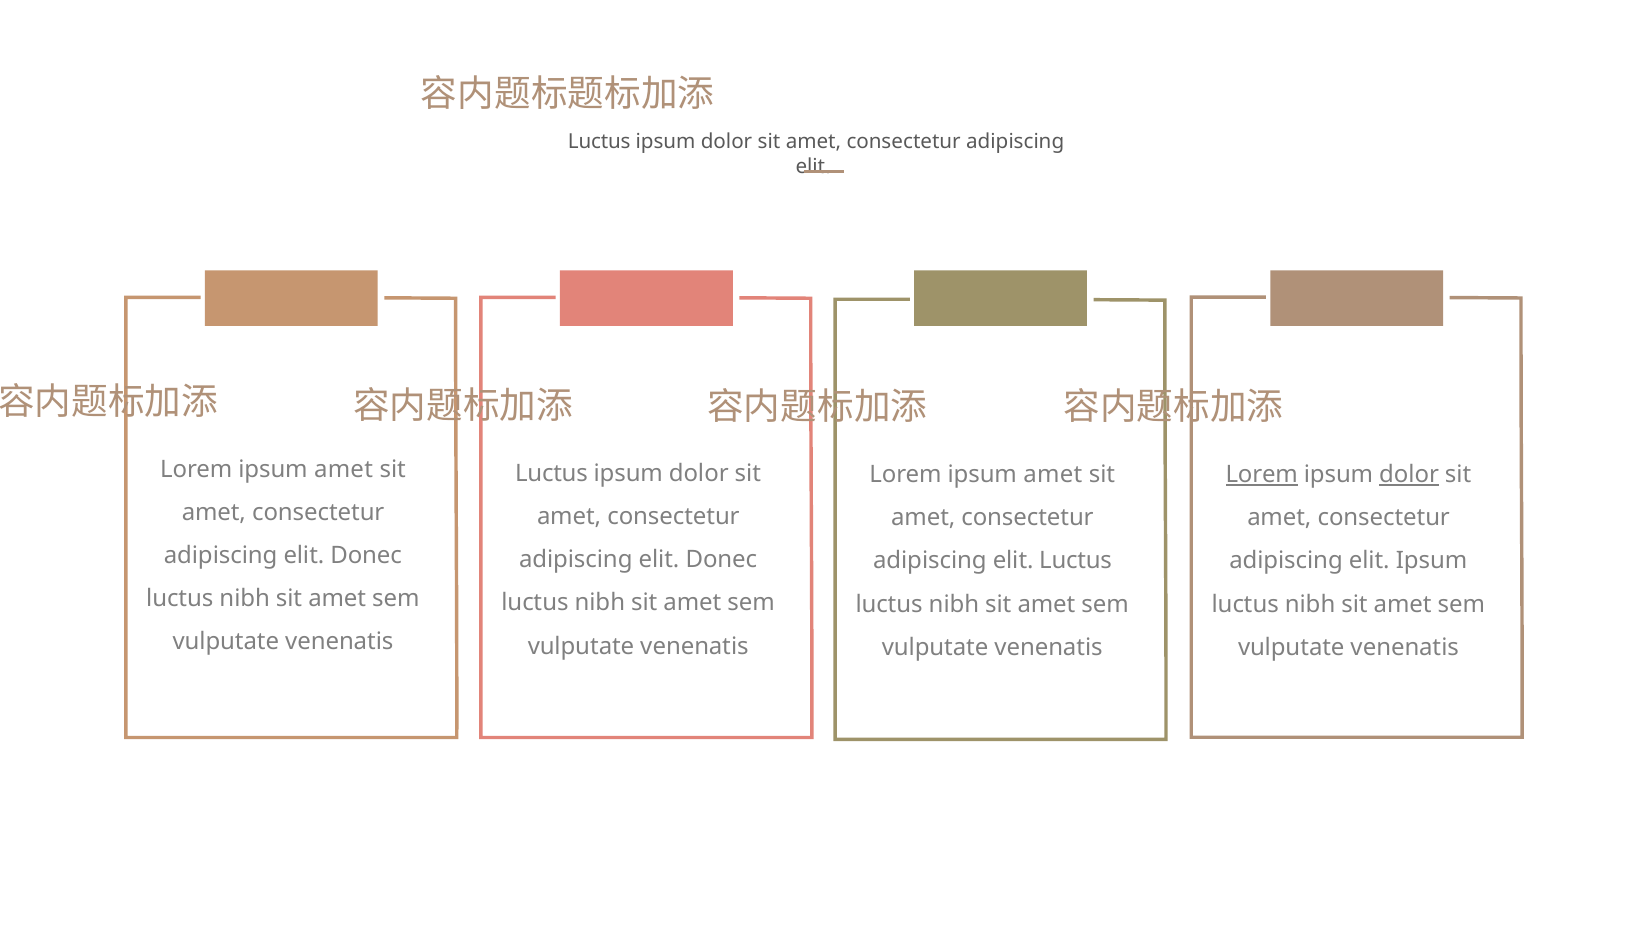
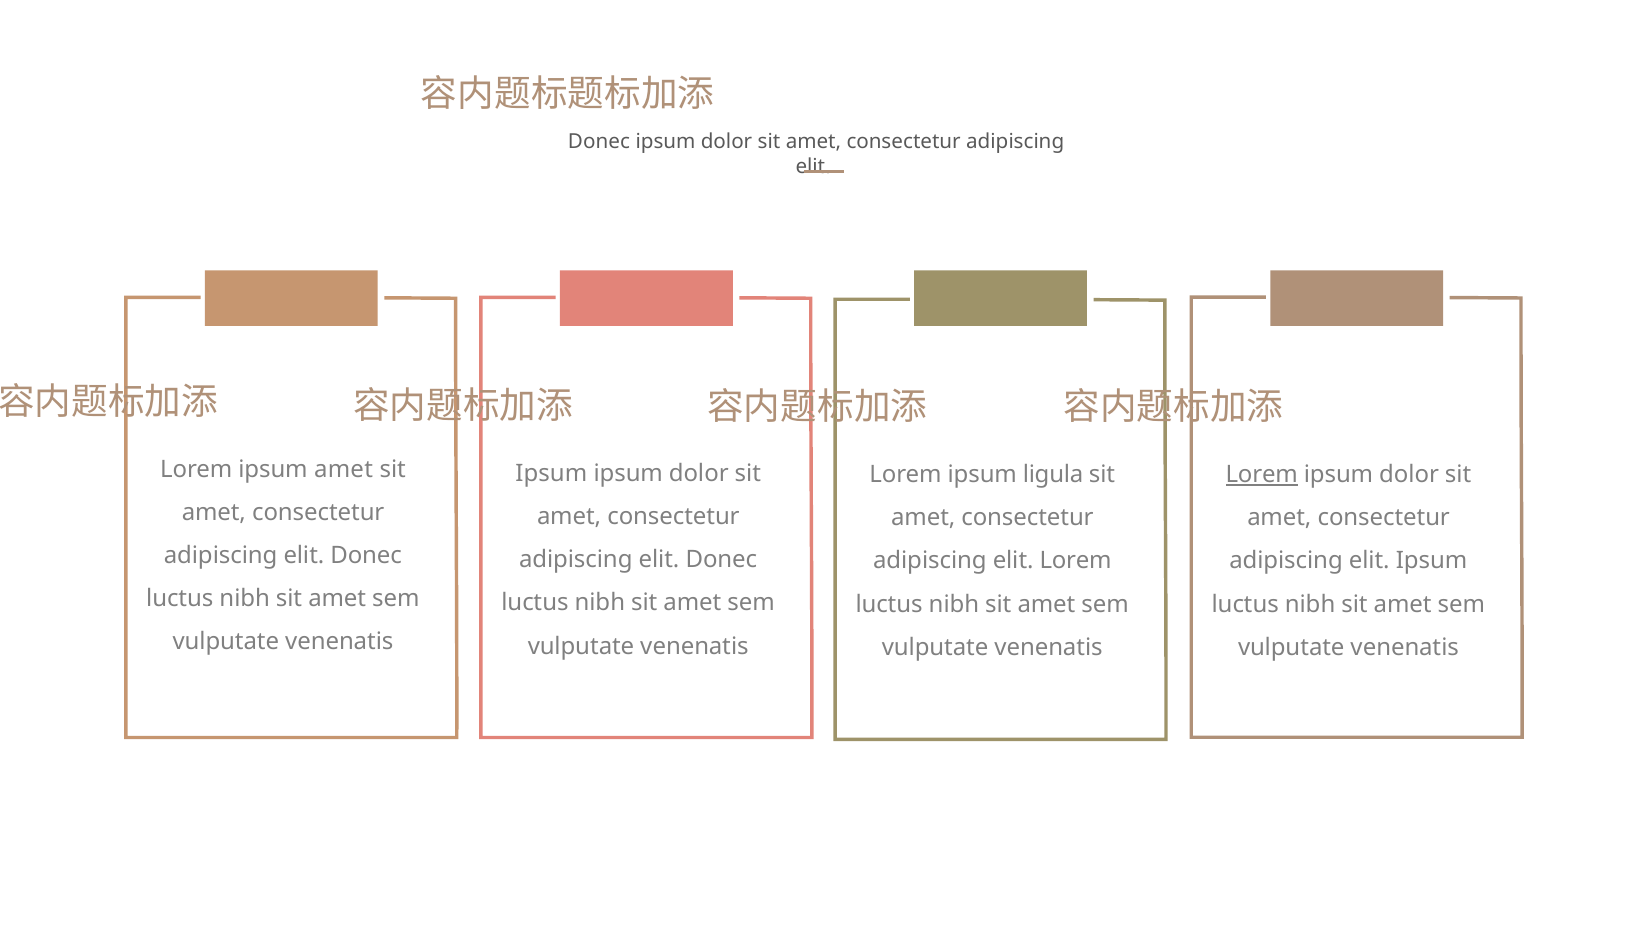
Luctus at (599, 142): Luctus -> Donec
Luctus at (551, 473): Luctus -> Ipsum
amet at (1053, 475): amet -> ligula
dolor at (1409, 475) underline: present -> none
elit Luctus: Luctus -> Lorem
